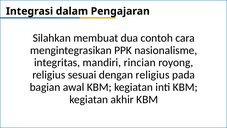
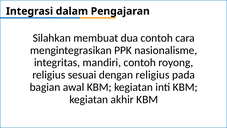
mandiri rincian: rincian -> contoh
